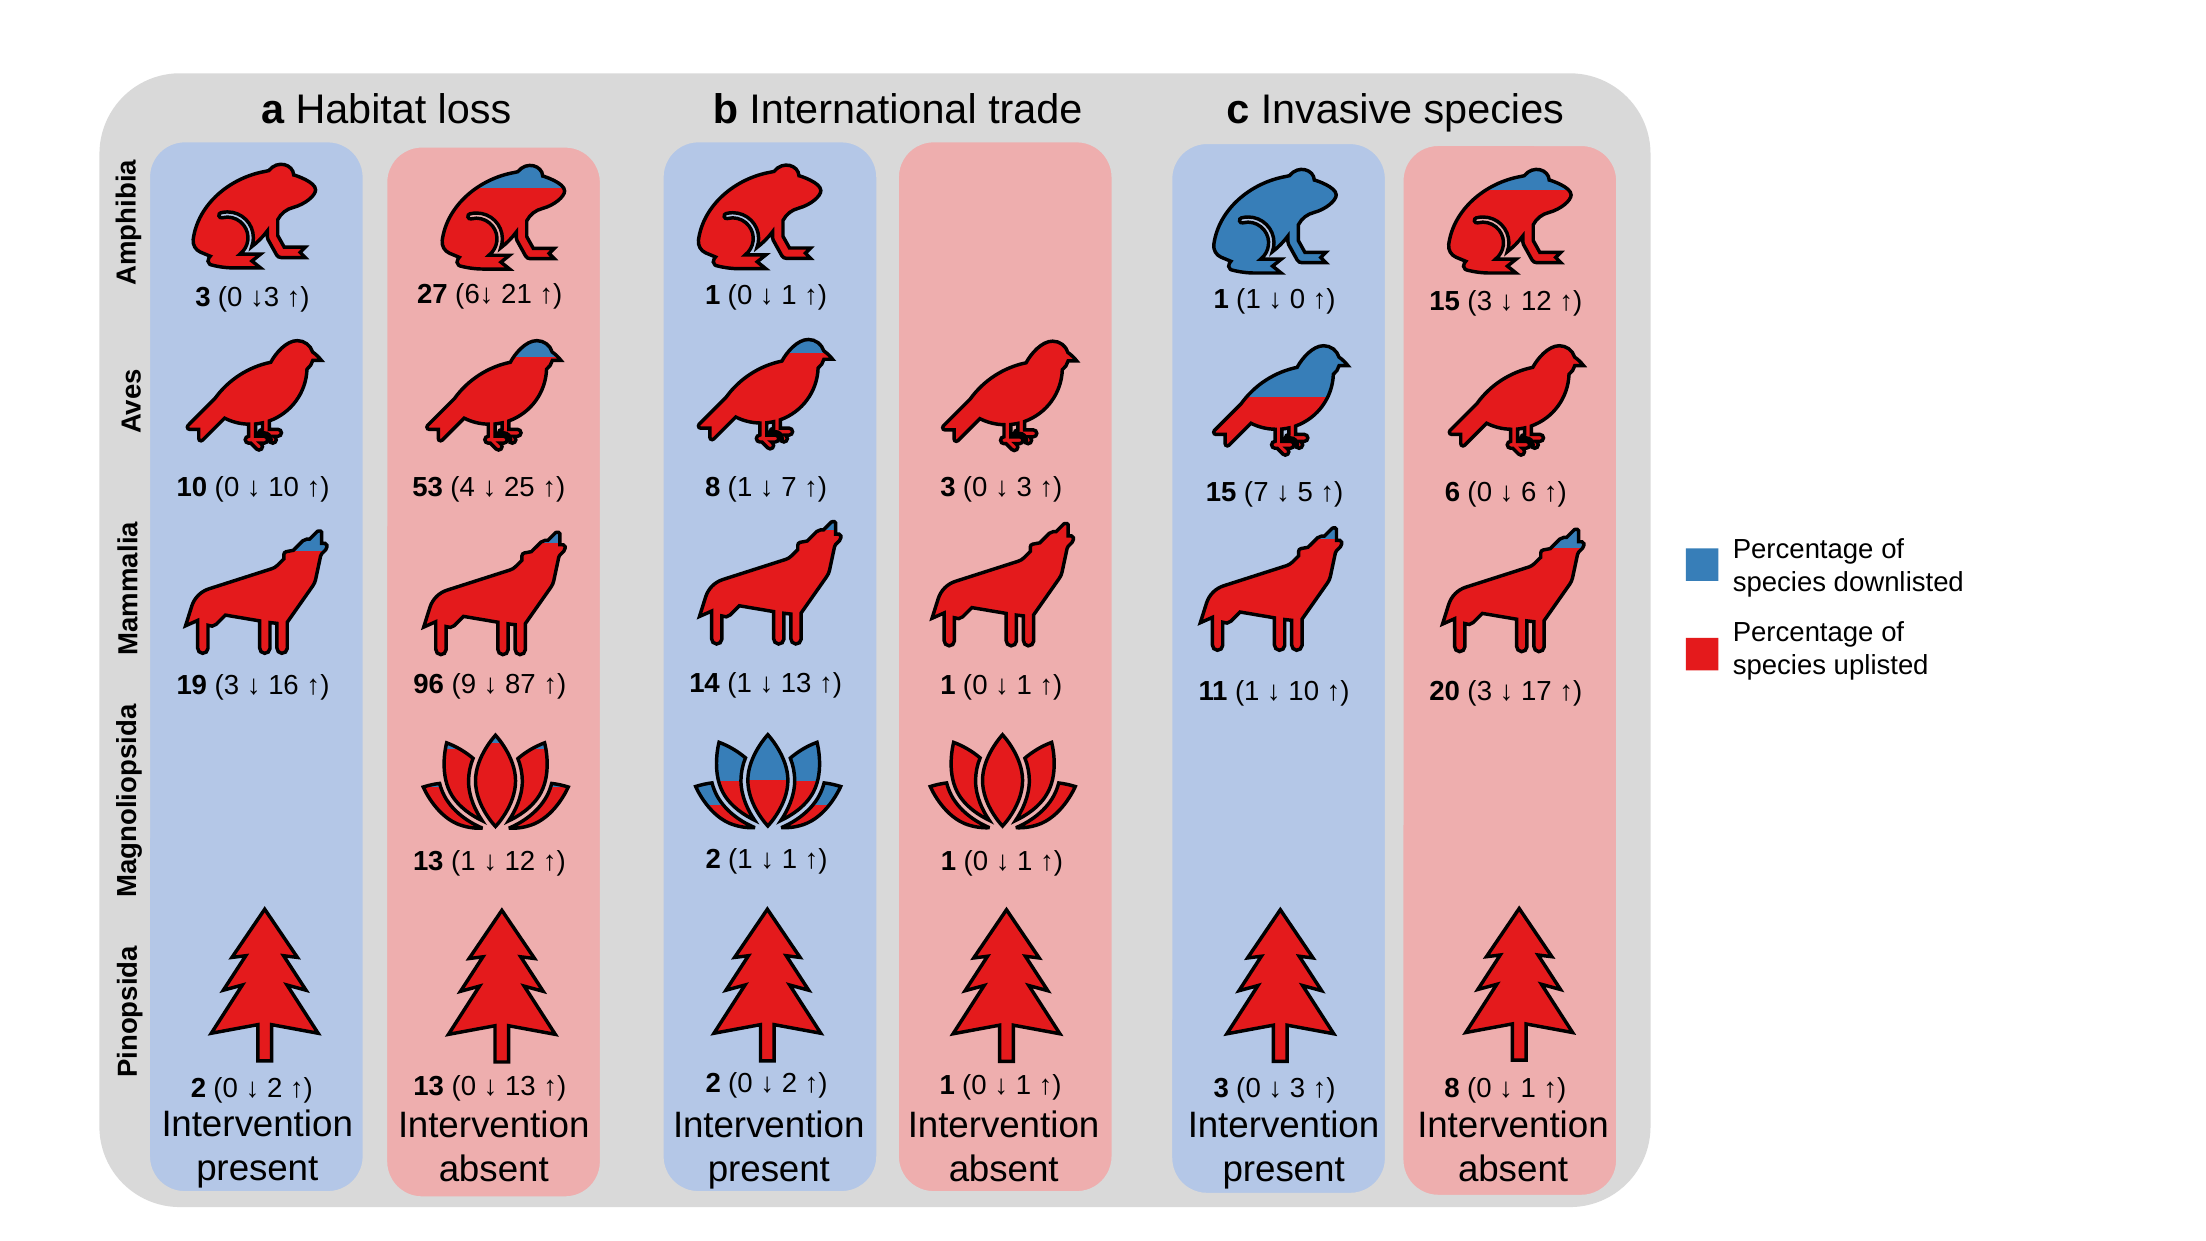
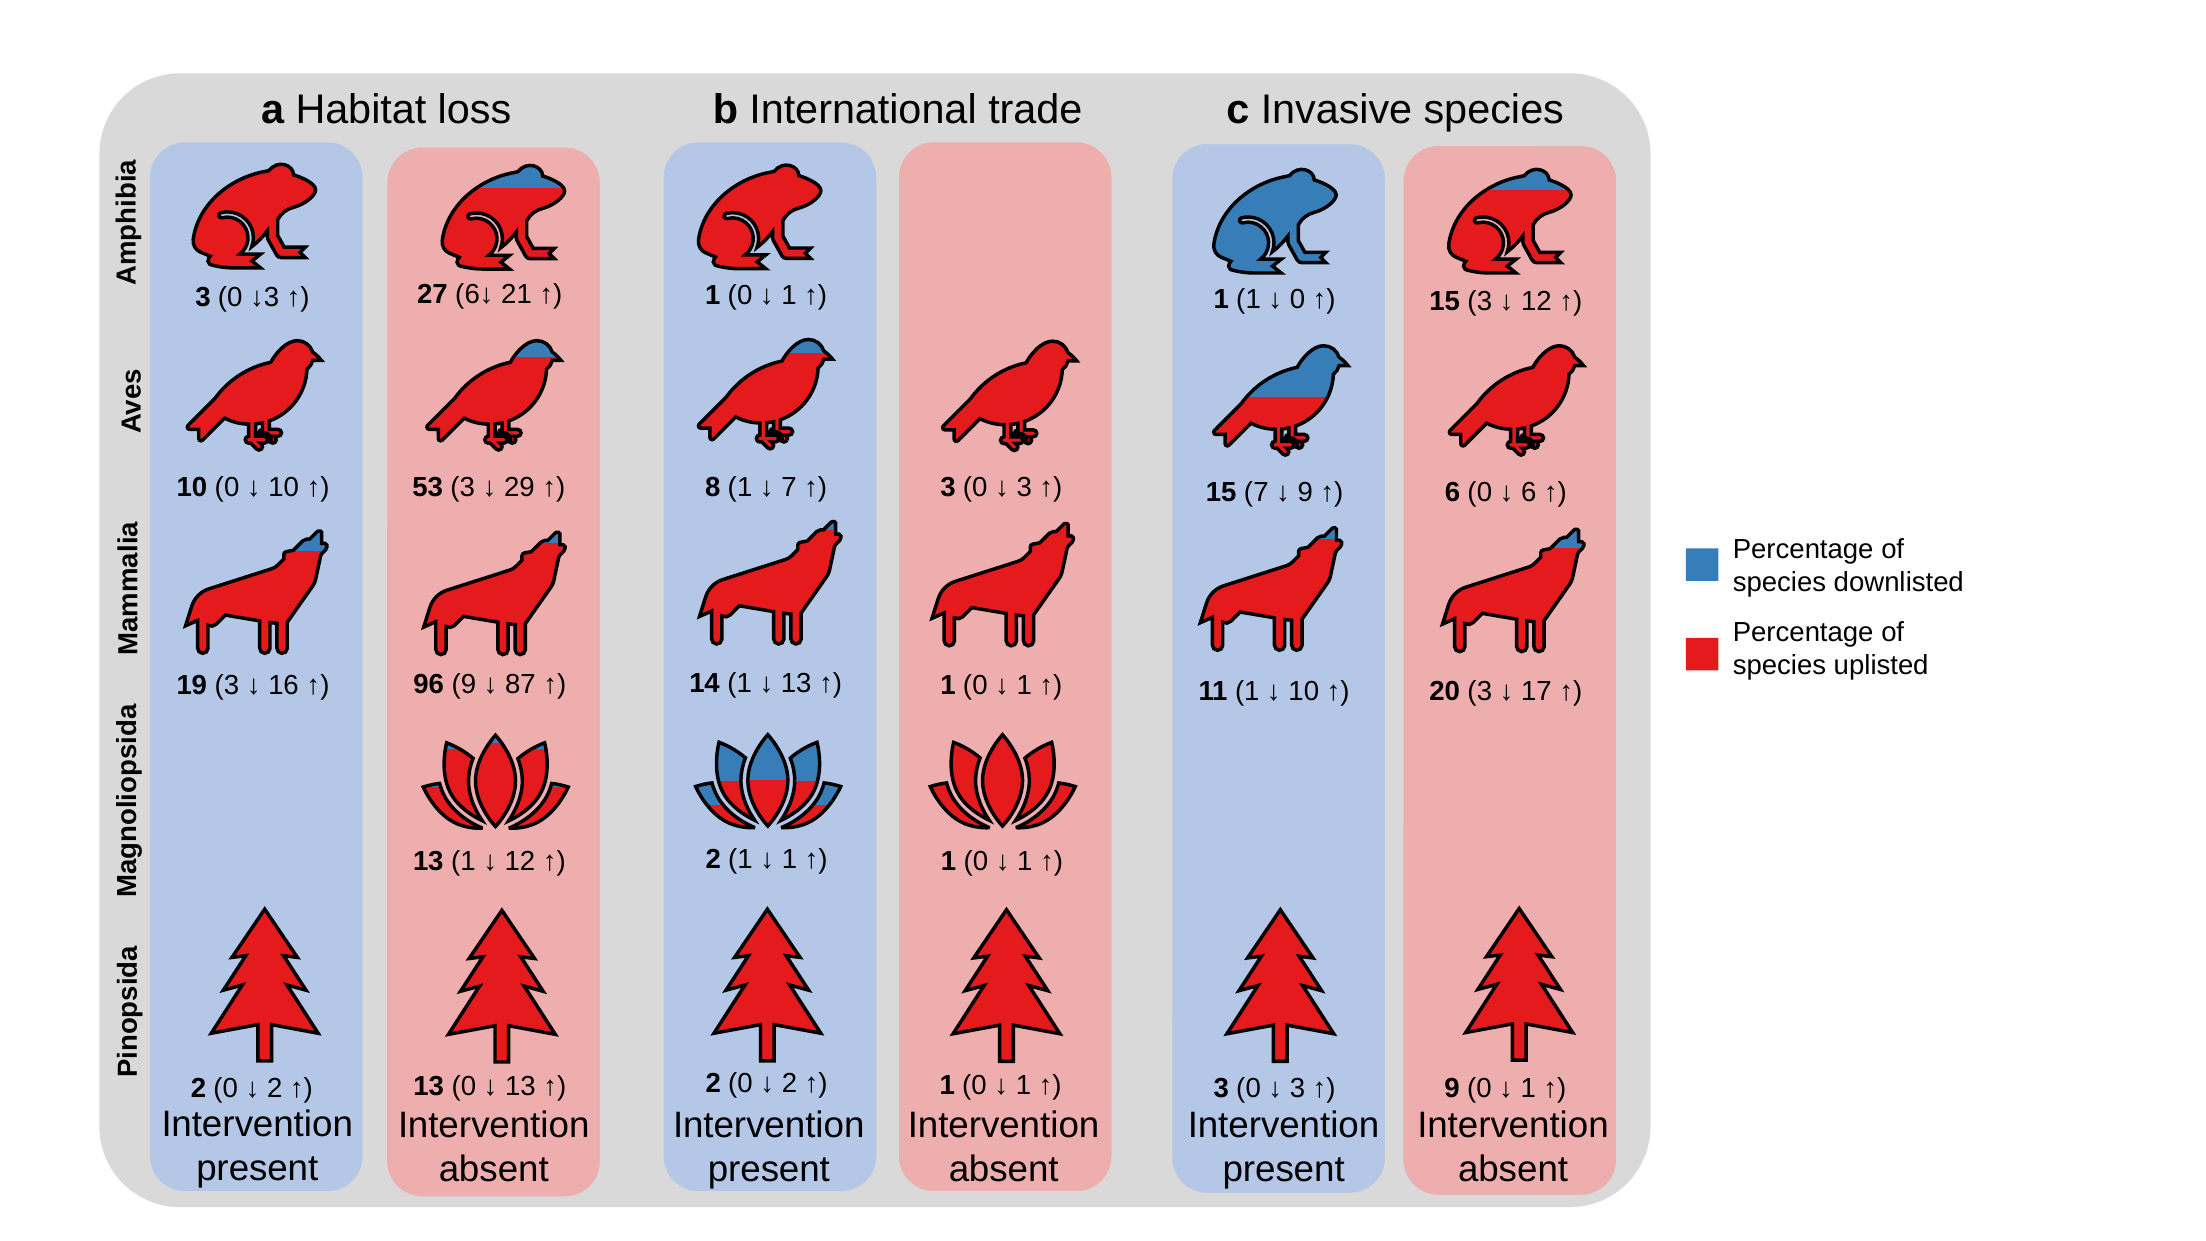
53 4: 4 -> 3
25: 25 -> 29
5 at (1305, 492): 5 -> 9
8 at (1452, 1088): 8 -> 9
